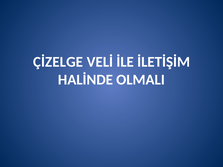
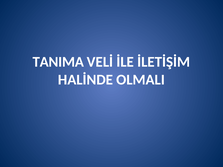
ÇİZELGE: ÇİZELGE -> TANIMA
